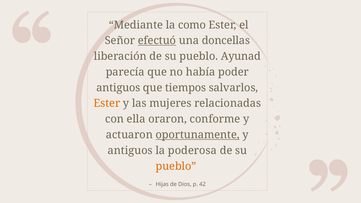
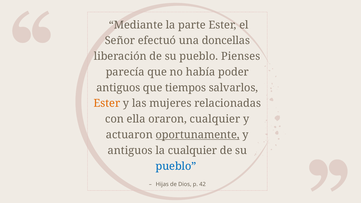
como: como -> parte
efectuó underline: present -> none
Ayunad: Ayunad -> Pienses
oraron conforme: conforme -> cualquier
la poderosa: poderosa -> cualquier
pueblo at (176, 166) colour: orange -> blue
